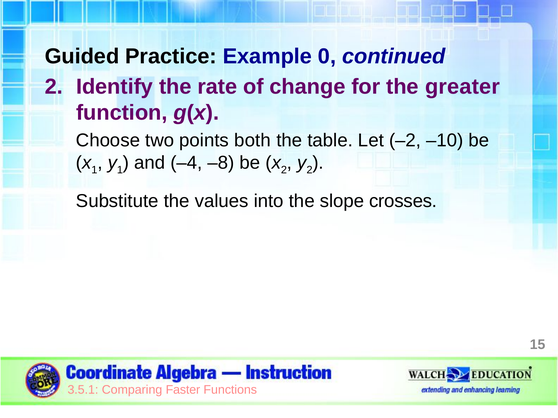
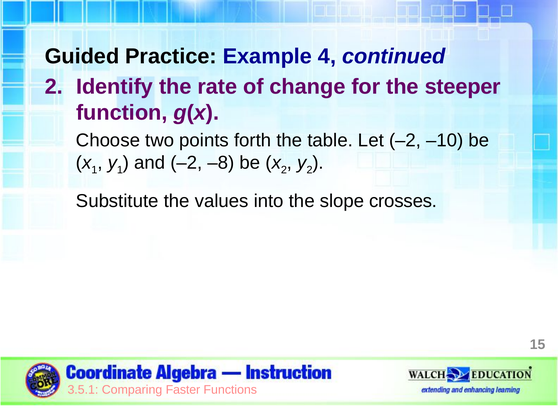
0: 0 -> 4
greater: greater -> steeper
both: both -> forth
and –4: –4 -> –2
